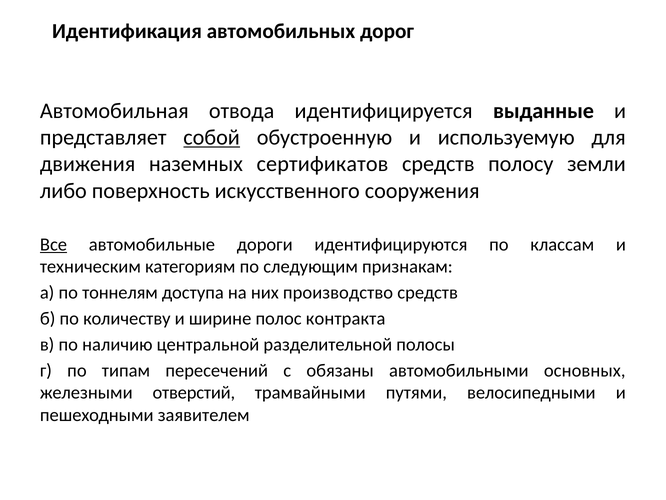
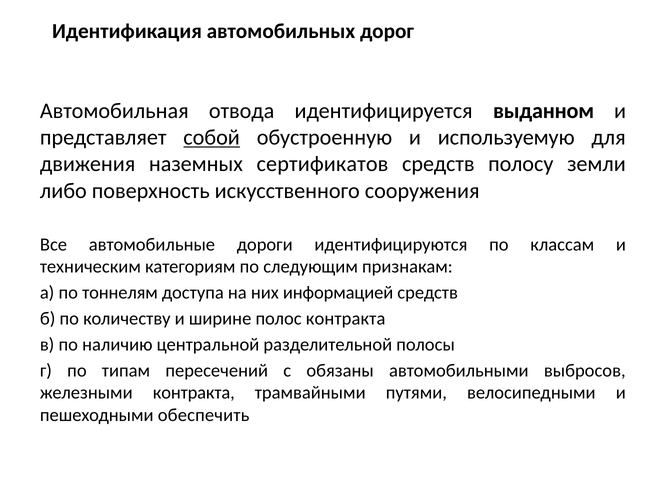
выданные: выданные -> выданном
Все underline: present -> none
производство: производство -> информацией
основных: основных -> выбросов
железными отверстий: отверстий -> контракта
заявителем: заявителем -> обеспечить
